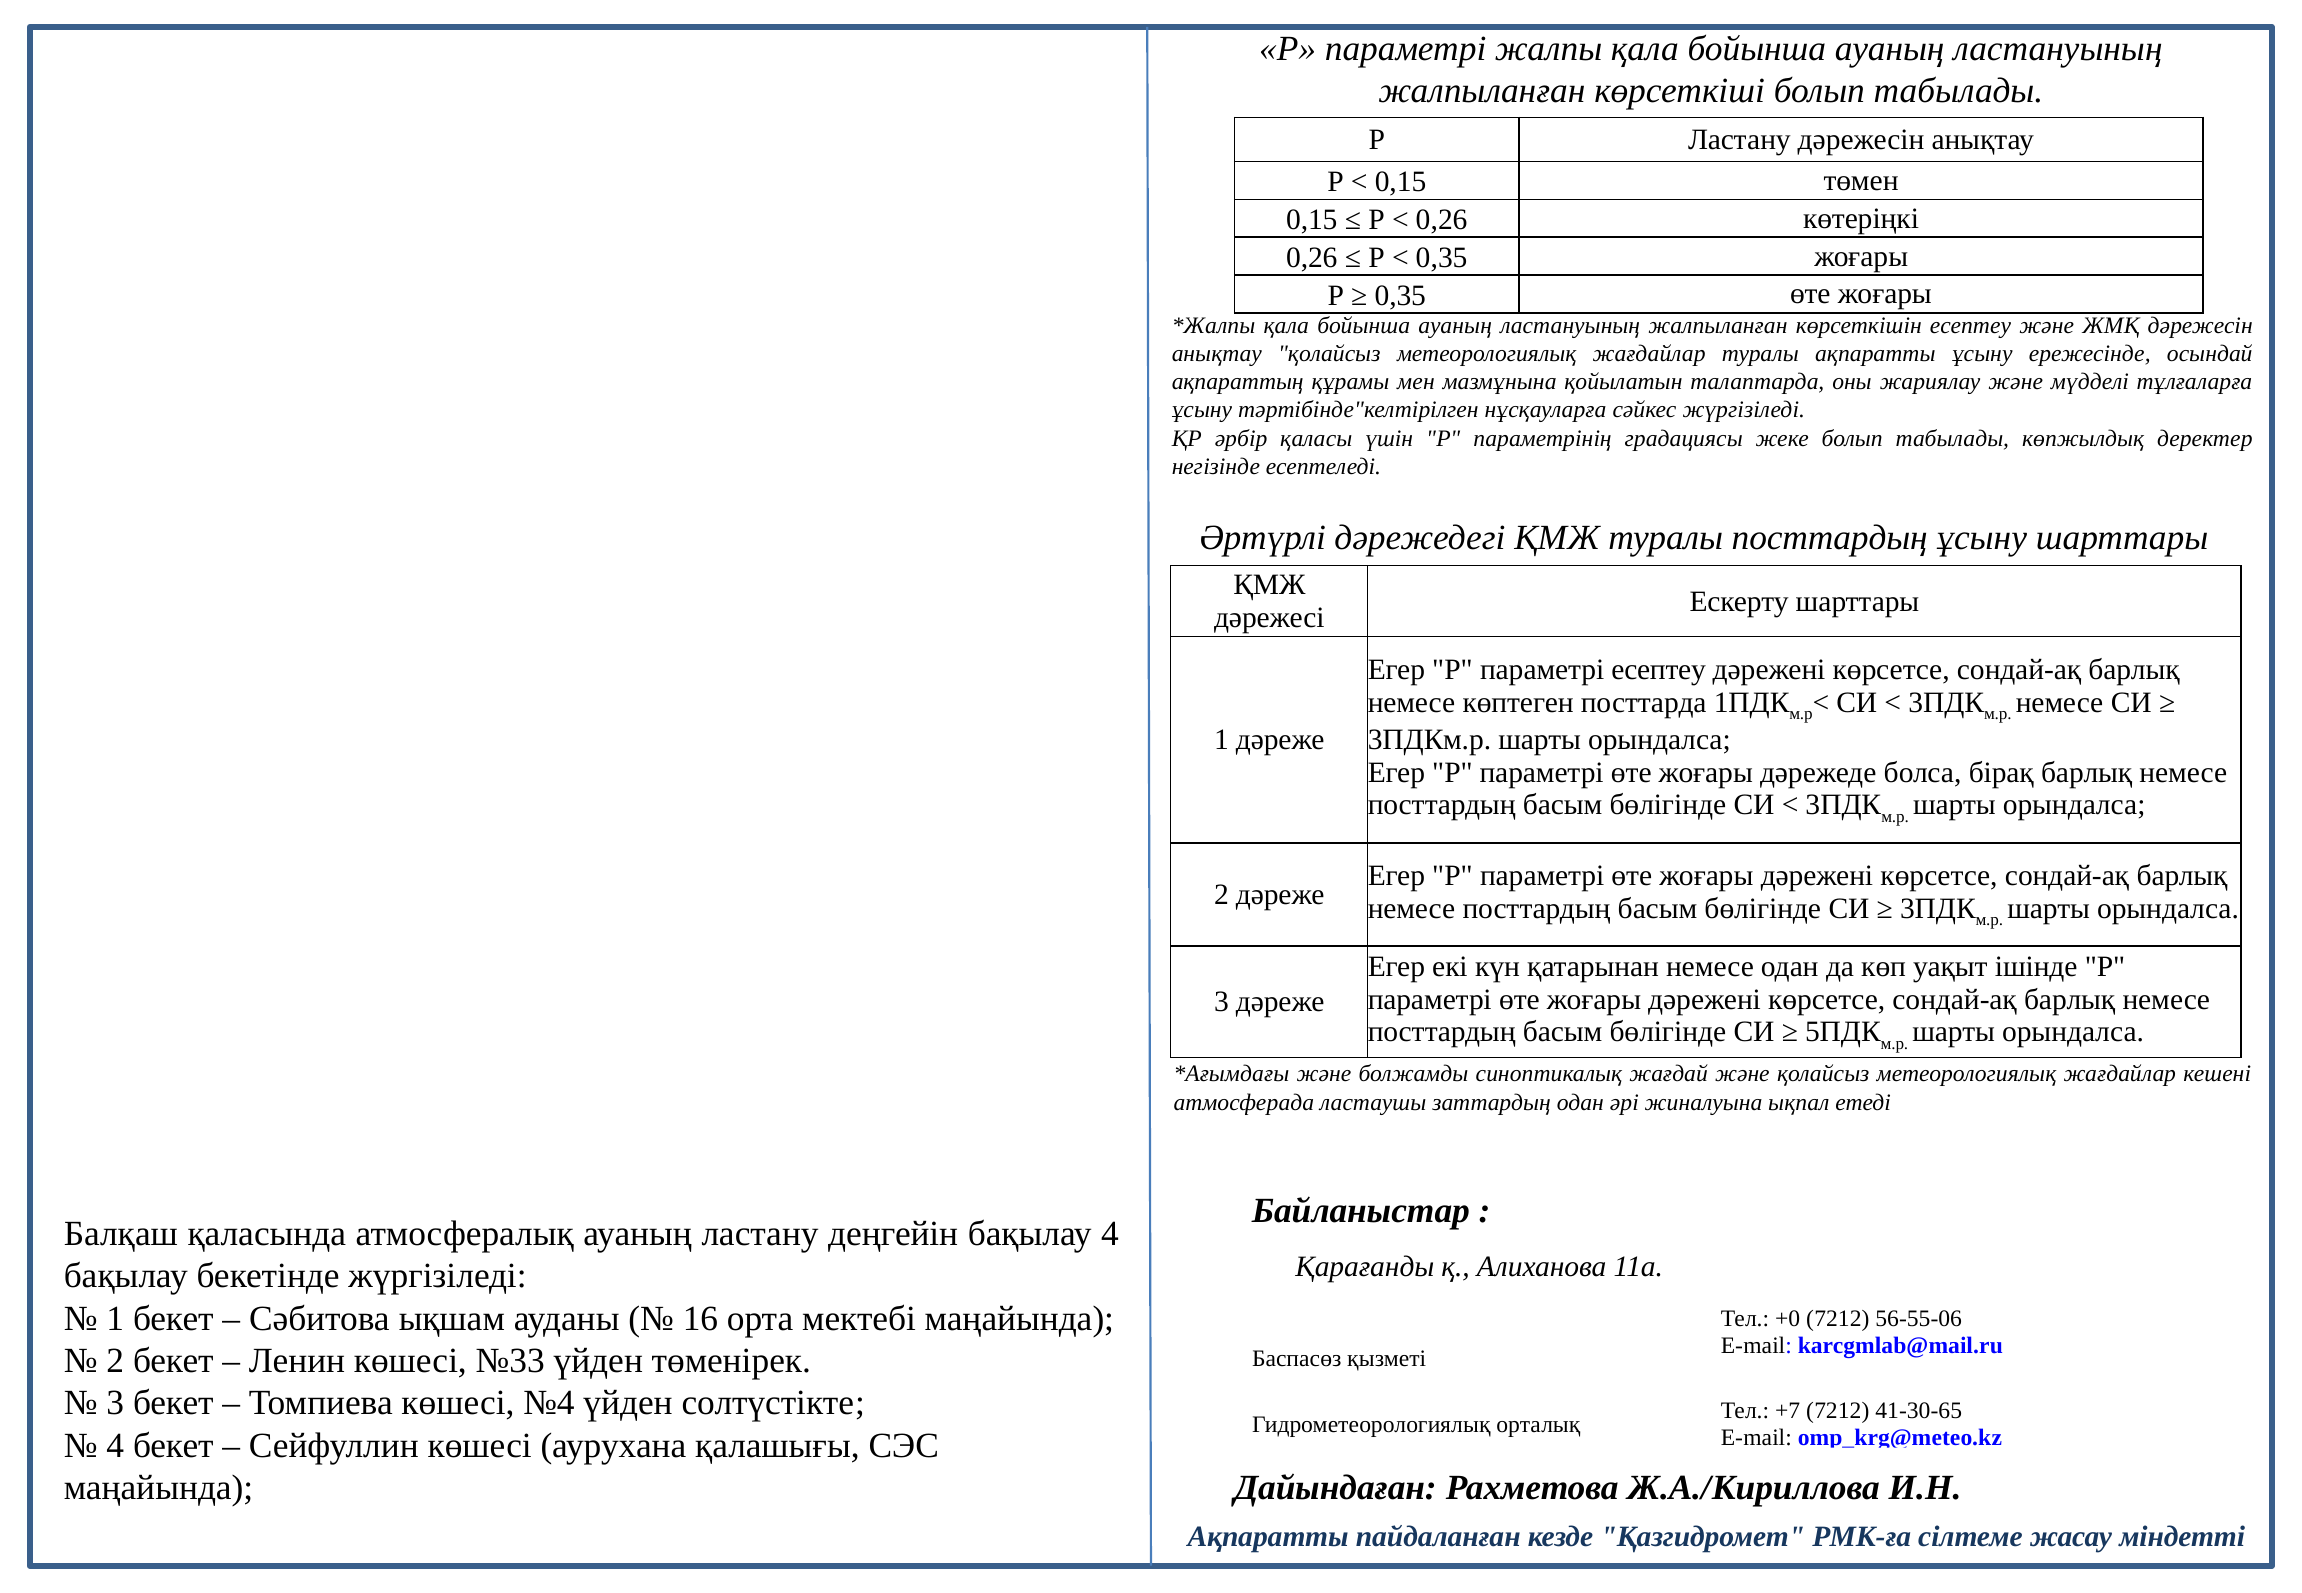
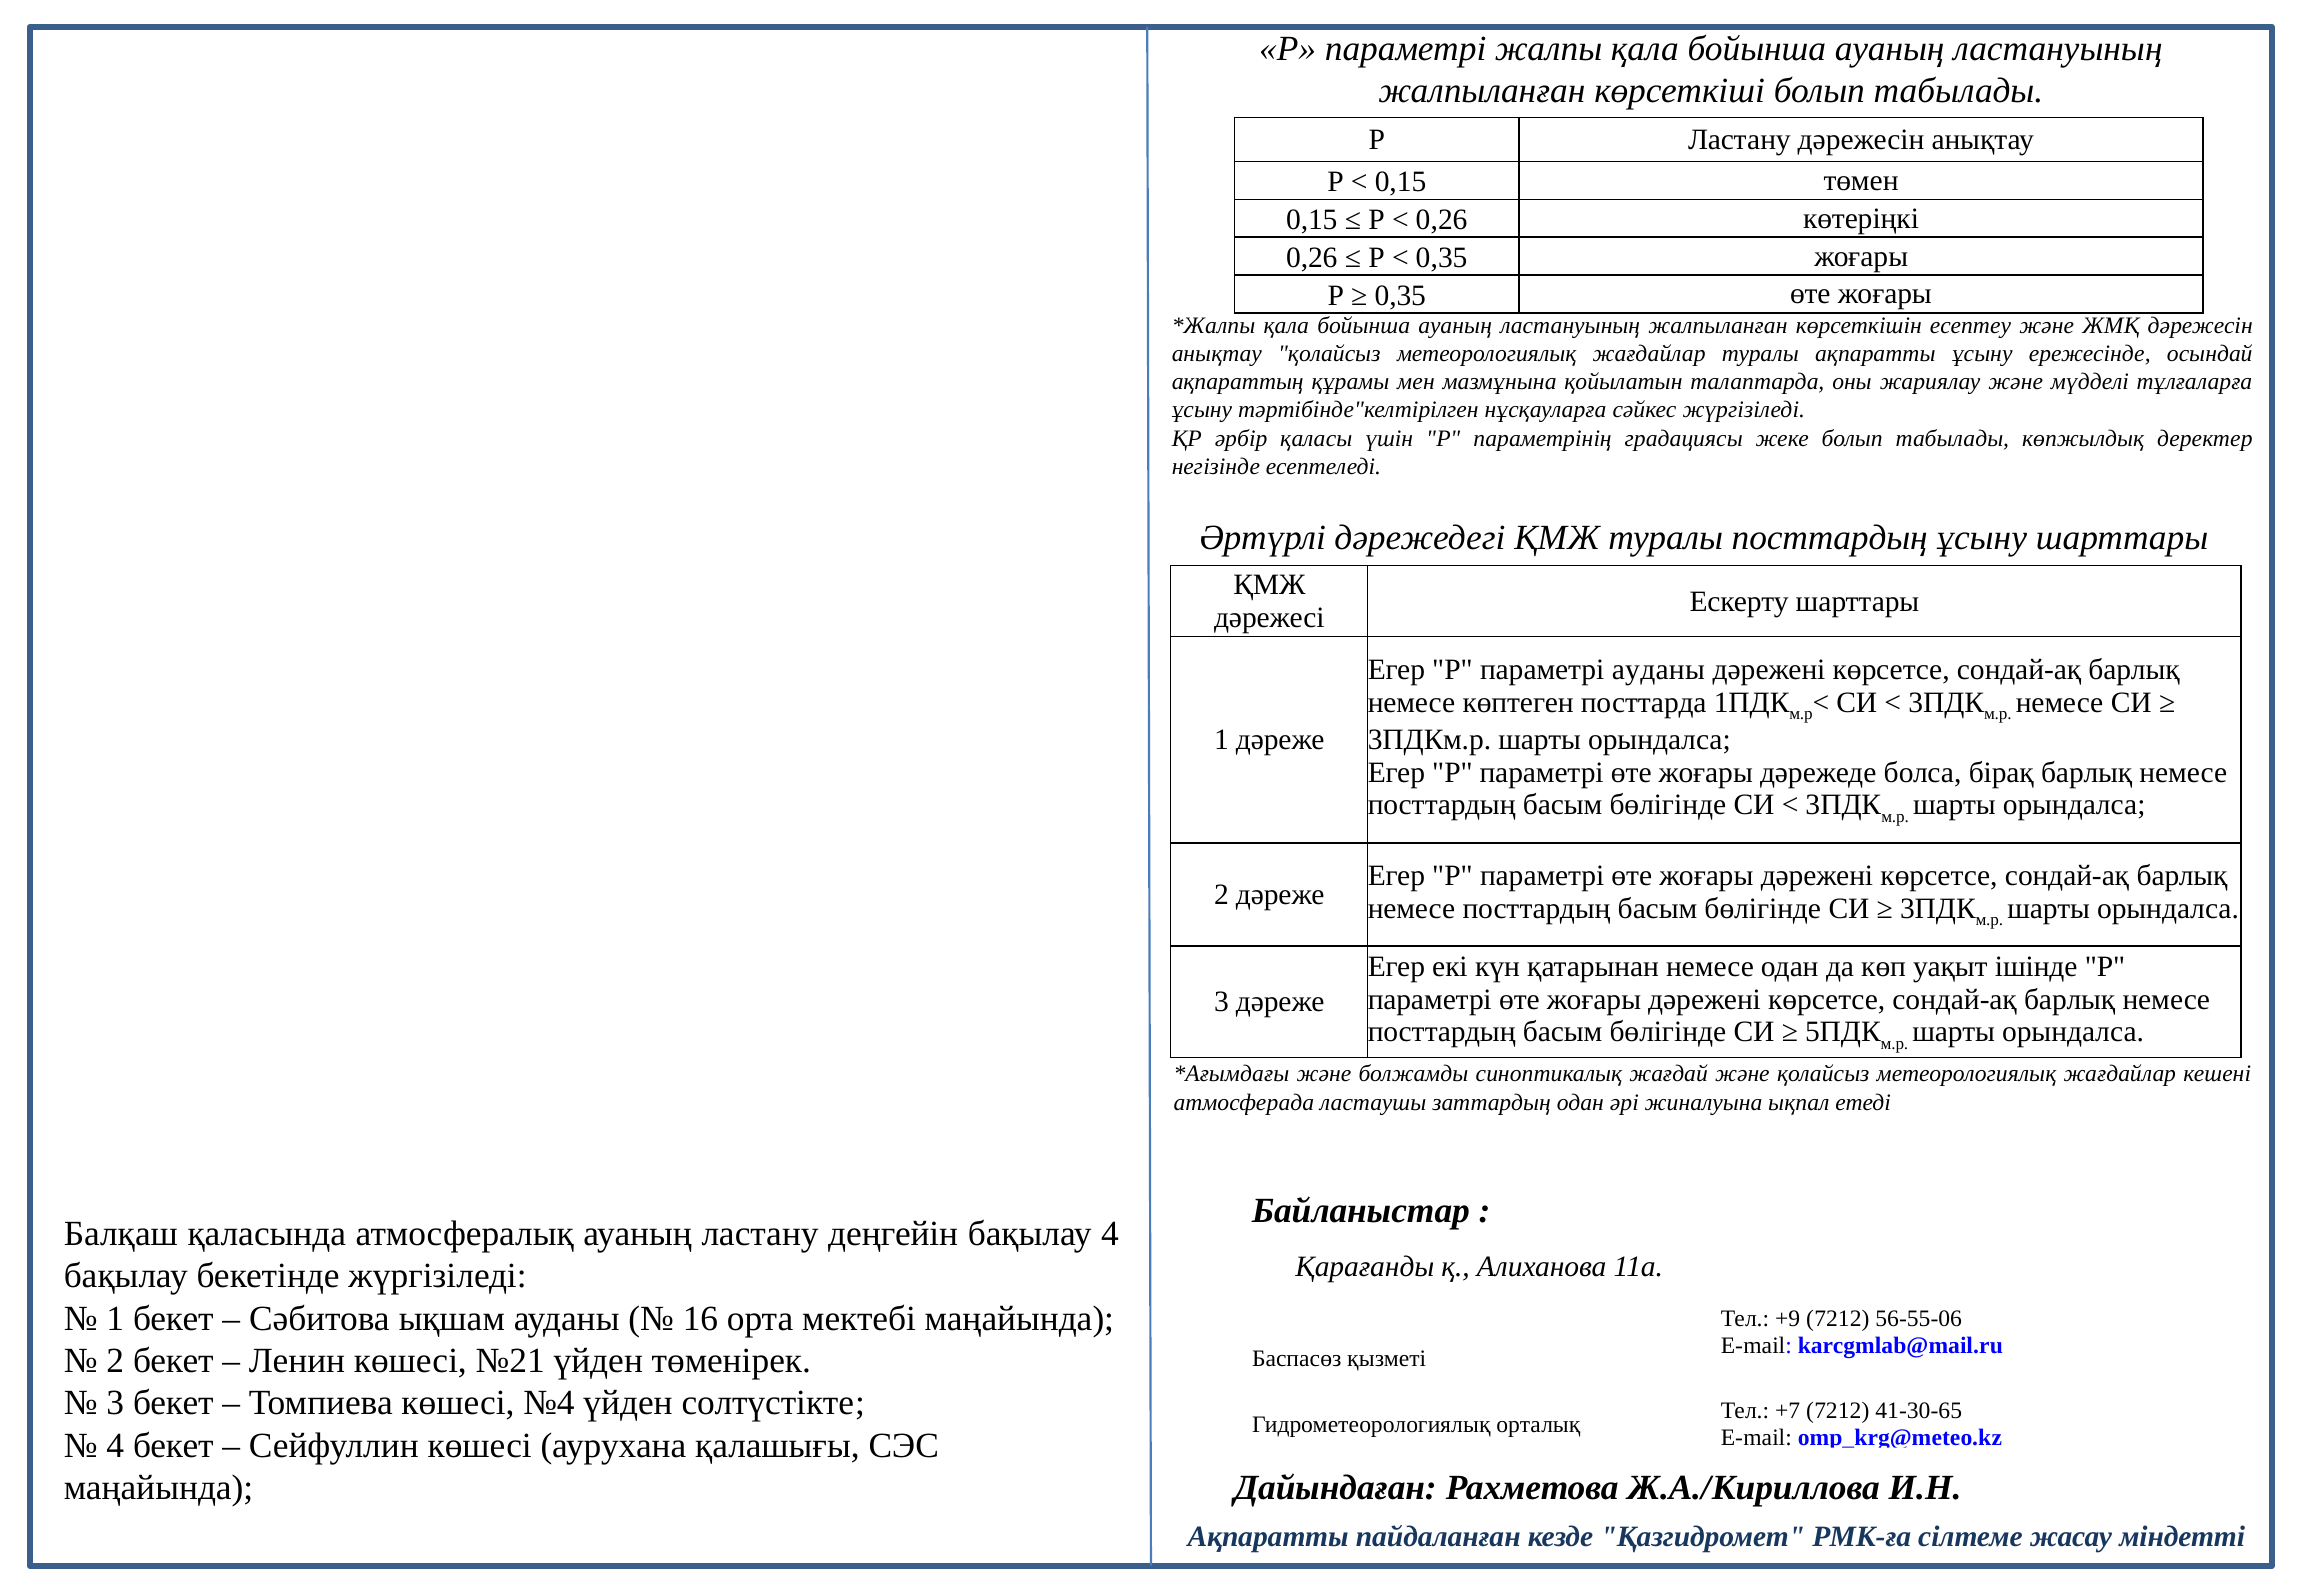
параметрі есептеу: есептеу -> ауданы
+0: +0 -> +9
№33: №33 -> №21
